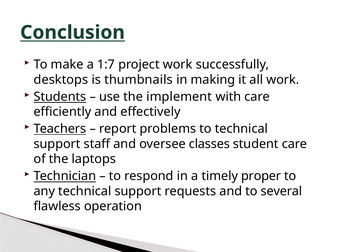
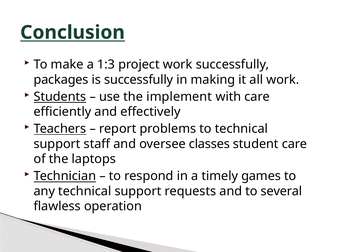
1:7: 1:7 -> 1:3
desktops: desktops -> packages
is thumbnails: thumbnails -> successfully
proper: proper -> games
